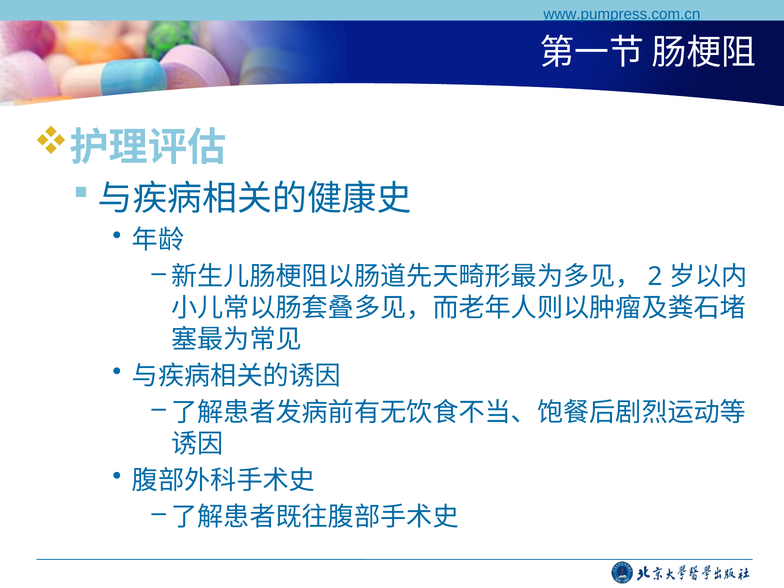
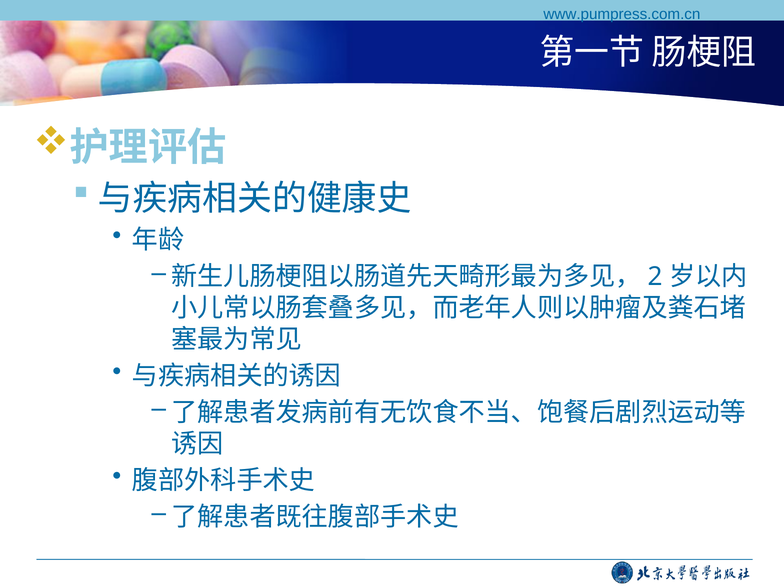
www.pumpress.com.cn underline: present -> none
